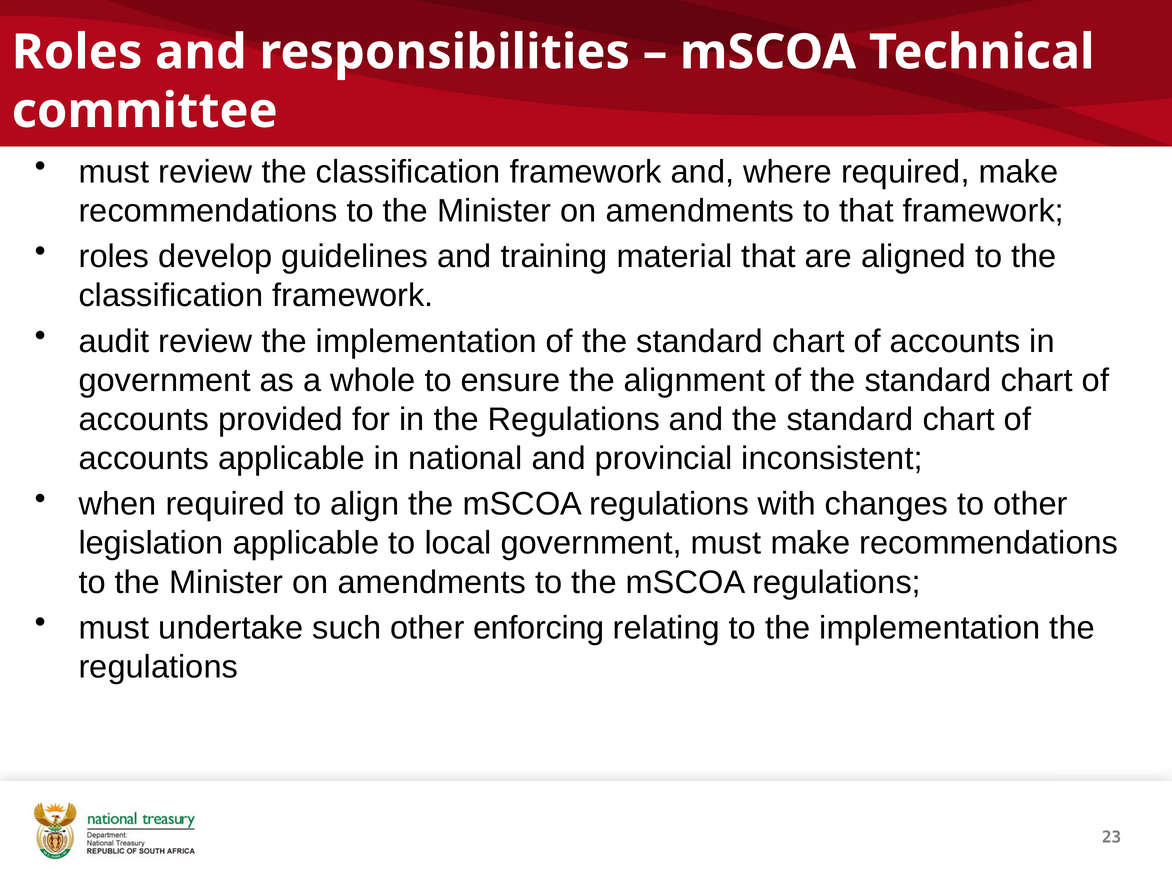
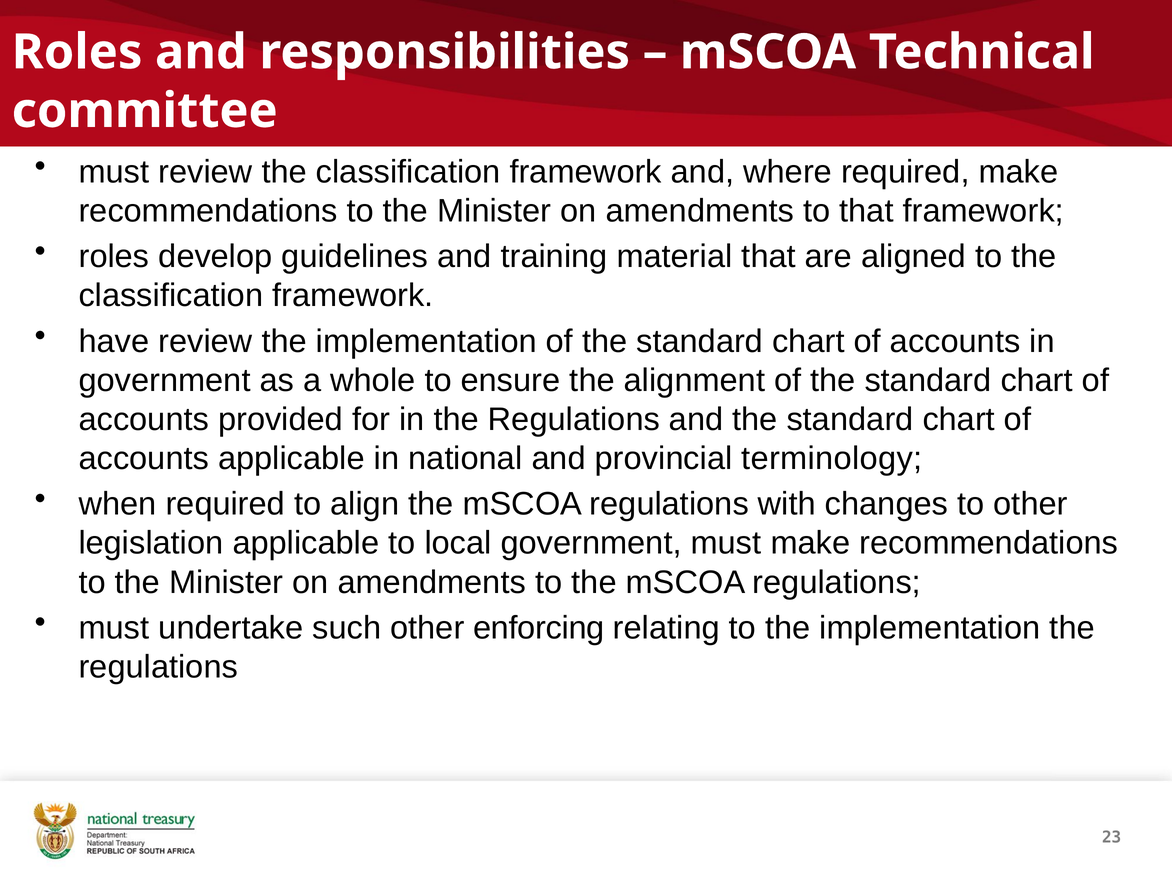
audit: audit -> have
inconsistent: inconsistent -> terminology
